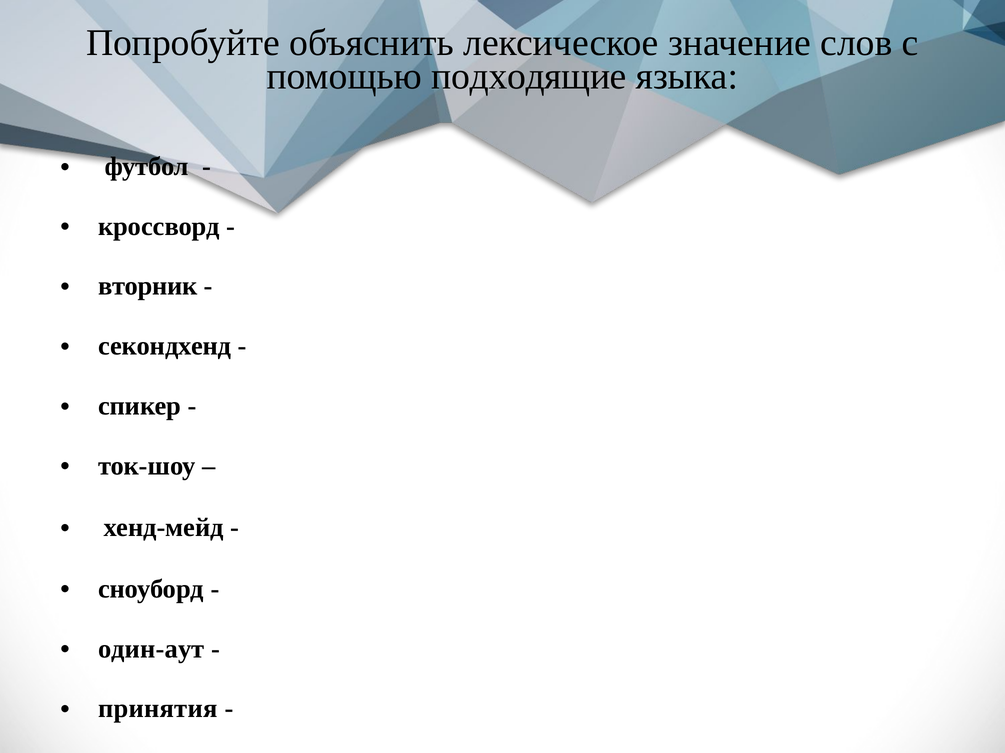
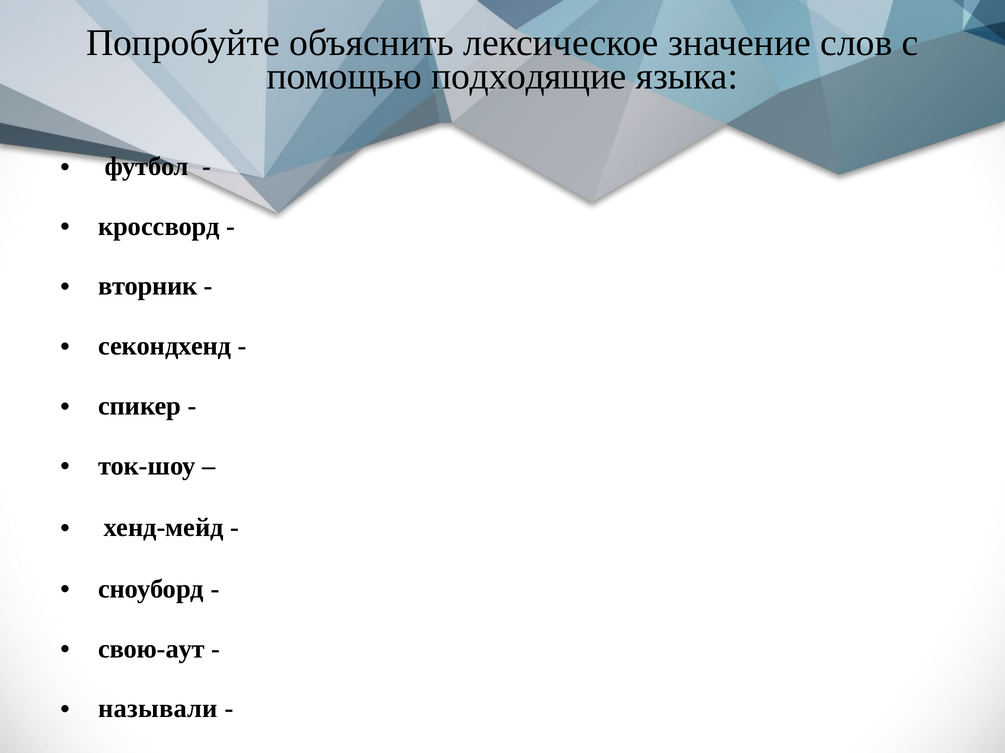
один-аут: один-аут -> свою-аут
принятия: принятия -> называли
